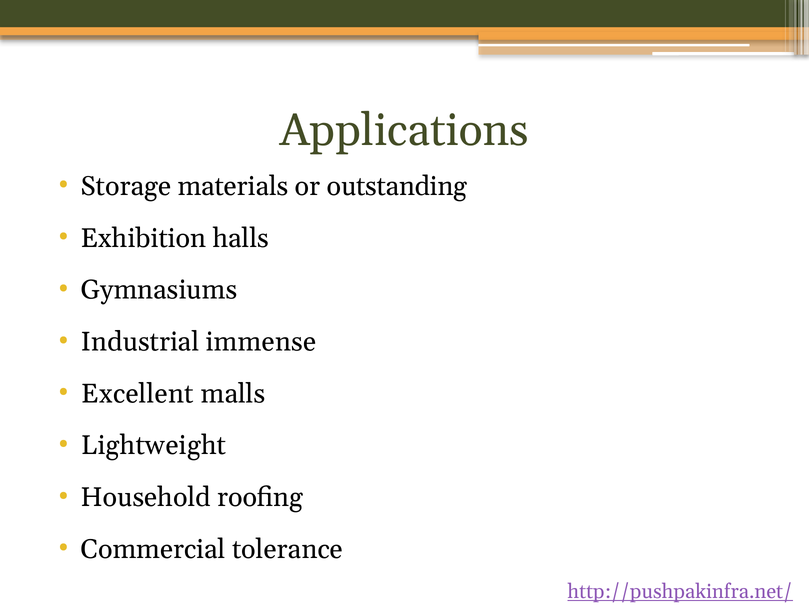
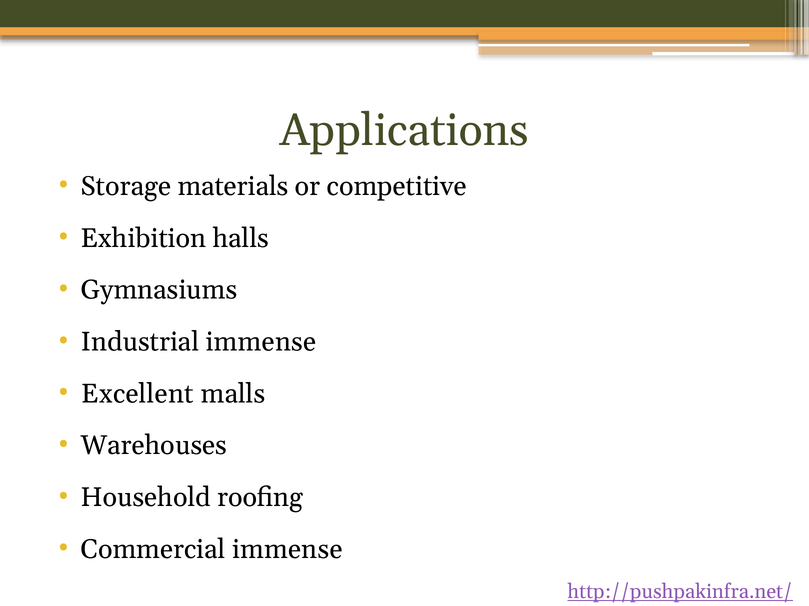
outstanding: outstanding -> competitive
Lightweight: Lightweight -> Warehouses
Commercial tolerance: tolerance -> immense
